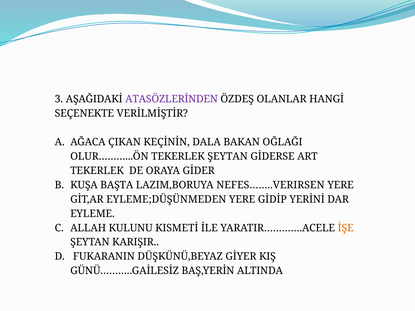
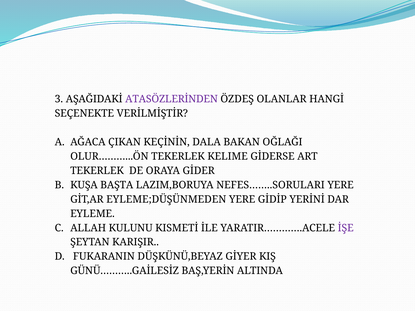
TEKERLEK ŞEYTAN: ŞEYTAN -> KELIME
NEFES……..VERIRSEN: NEFES……..VERIRSEN -> NEFES……..SORULARI
İŞE colour: orange -> purple
